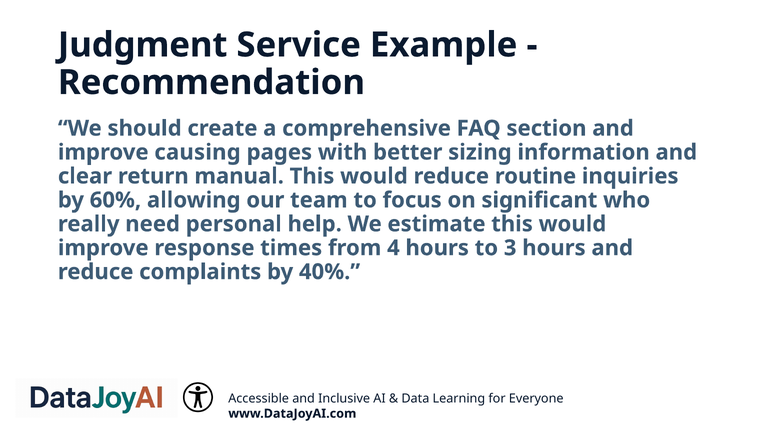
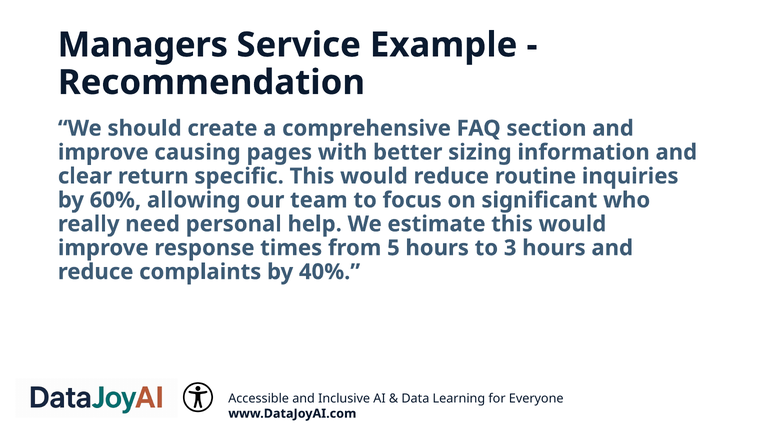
Judgment: Judgment -> Managers
manual: manual -> specific
4: 4 -> 5
